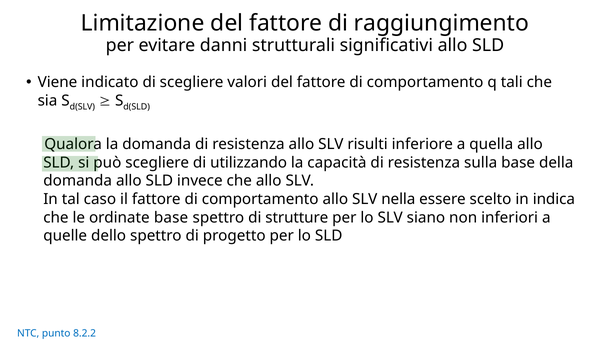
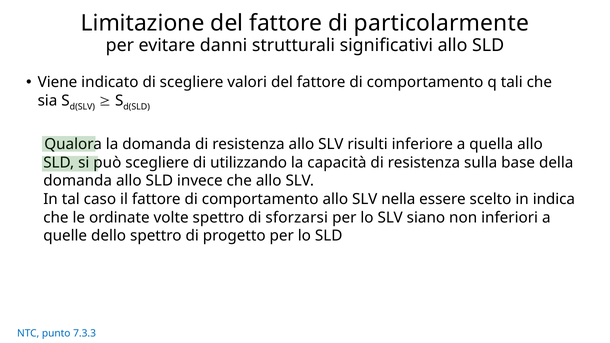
raggiungimento: raggiungimento -> particolarmente
ordinate base: base -> volte
strutture: strutture -> sforzarsi
8.2.2: 8.2.2 -> 7.3.3
